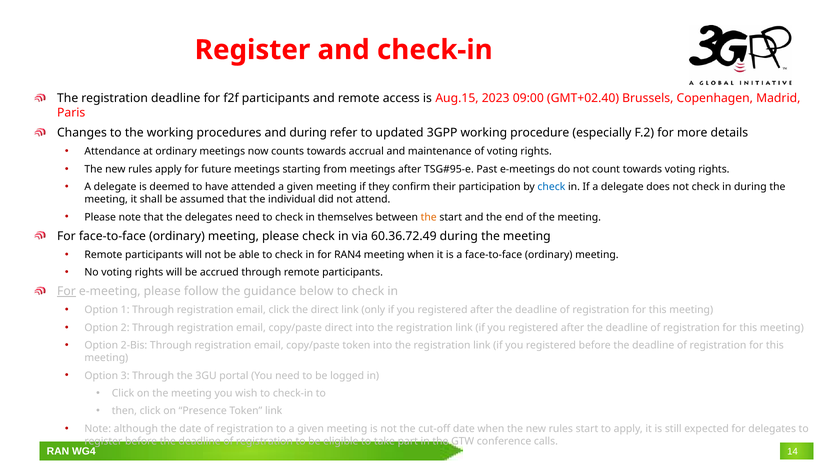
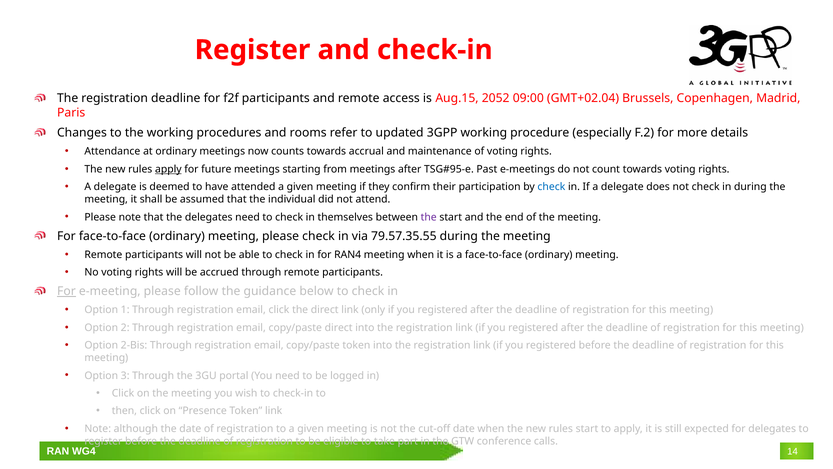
2023: 2023 -> 2052
GMT+02.40: GMT+02.40 -> GMT+02.04
and during: during -> rooms
apply at (168, 169) underline: none -> present
the at (429, 217) colour: orange -> purple
60.36.72.49: 60.36.72.49 -> 79.57.35.55
